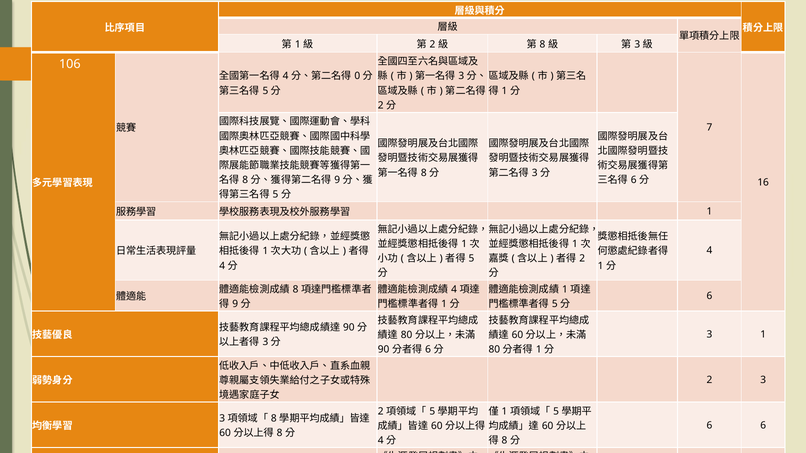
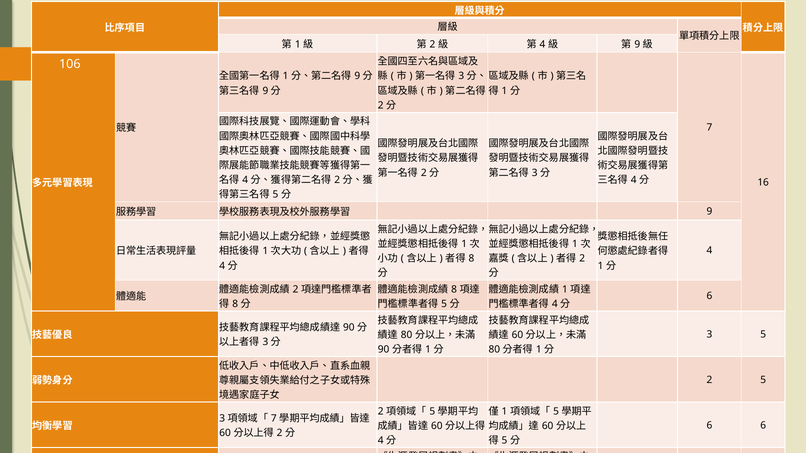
8 at (542, 44): 8 -> 4
3 at (637, 44): 3 -> 9
4 at (286, 76): 4 -> 1
0 at (357, 76): 0 -> 9
5 at (265, 91): 5 -> 9
8 at (424, 173): 8 -> 2
8 at (245, 180): 8 -> 4
9 at (337, 180): 9 -> 2
6 at (634, 180): 6 -> 4
1 at (709, 212): 1 -> 9
5 at (471, 259): 5 -> 8
8 at (296, 290): 8 -> 2
4 at (454, 290): 4 -> 8
9 at (235, 304): 9 -> 8
1 at (444, 304): 1 -> 5
5 at (555, 304): 5 -> 4
3 1: 1 -> 5
6 at (428, 350): 6 -> 1
2 3: 3 -> 5
8 at (274, 419): 8 -> 7
8 at (280, 433): 8 -> 2
8 at (504, 441): 8 -> 5
